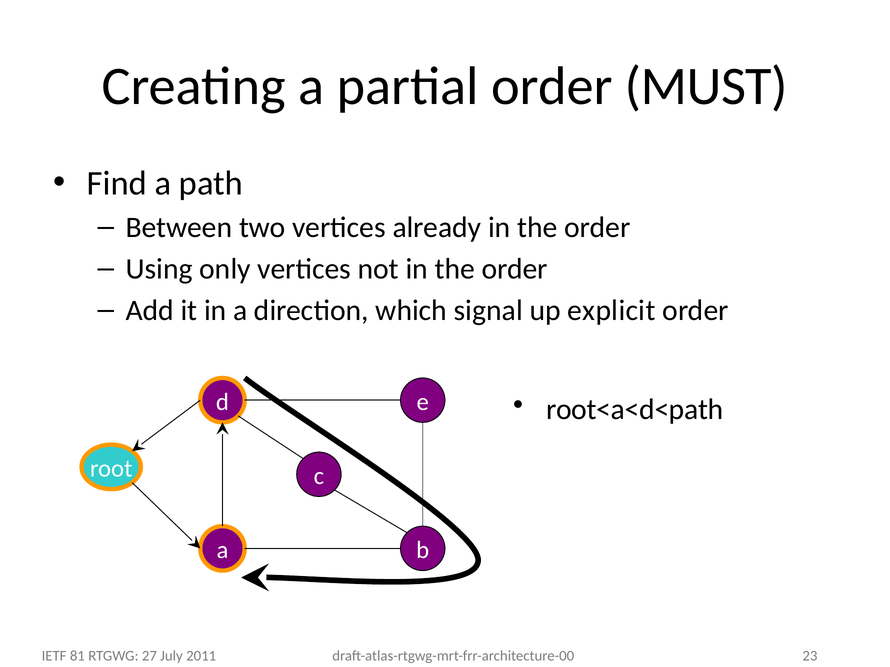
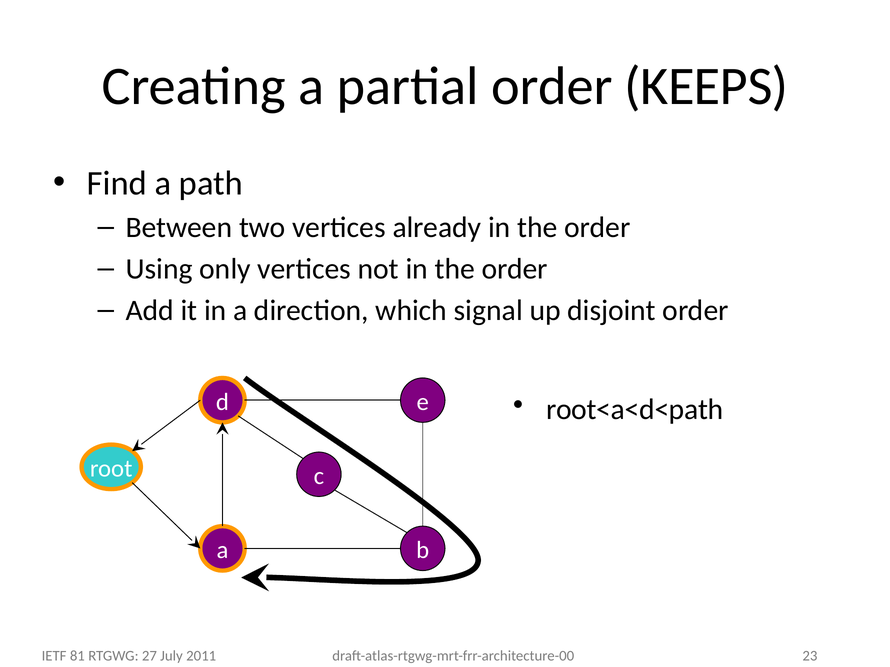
MUST: MUST -> KEEPS
explicit: explicit -> disjoint
